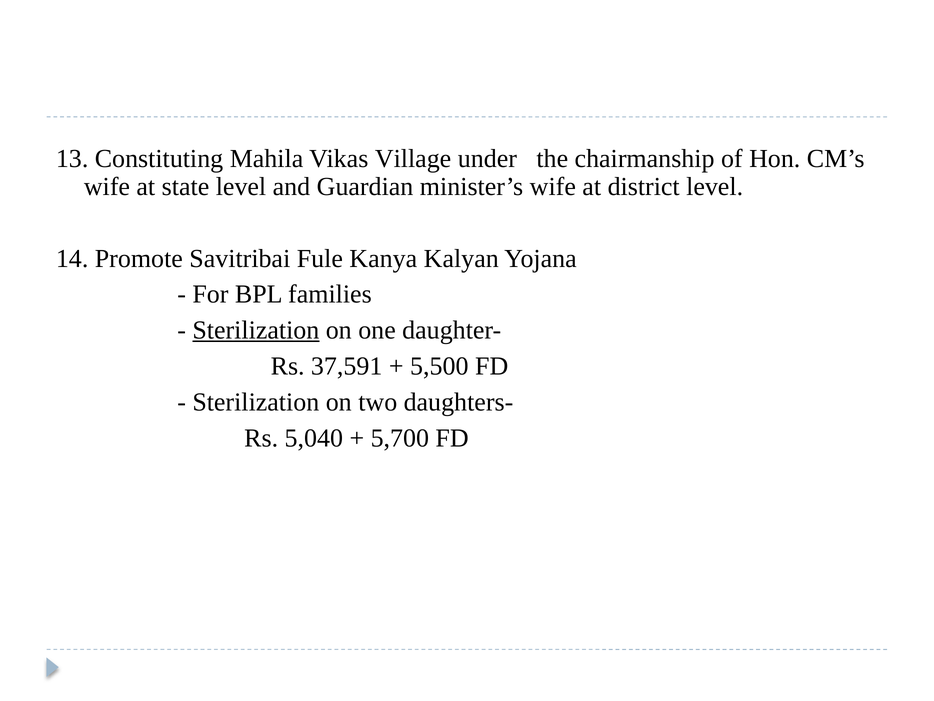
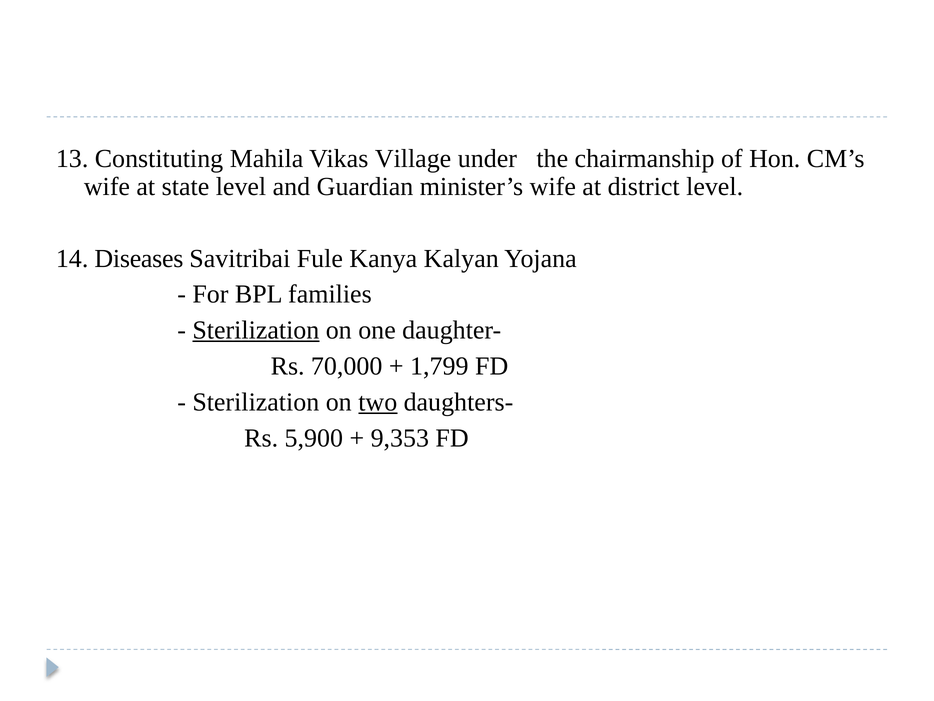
Promote: Promote -> Diseases
37,591: 37,591 -> 70,000
5,500: 5,500 -> 1,799
two underline: none -> present
5,040: 5,040 -> 5,900
5,700: 5,700 -> 9,353
